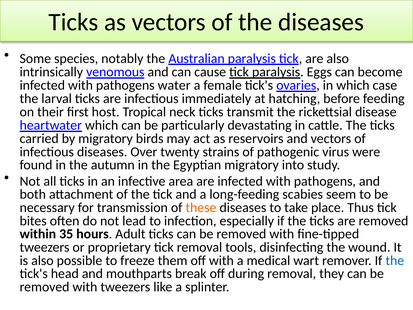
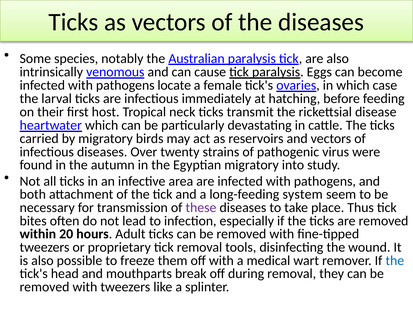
water: water -> locate
scabies: scabies -> system
these colour: orange -> purple
35: 35 -> 20
